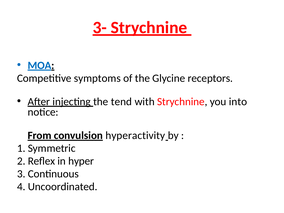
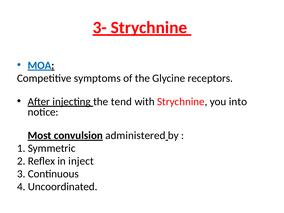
From: From -> Most
hyperactivity: hyperactivity -> administered
hyper: hyper -> inject
